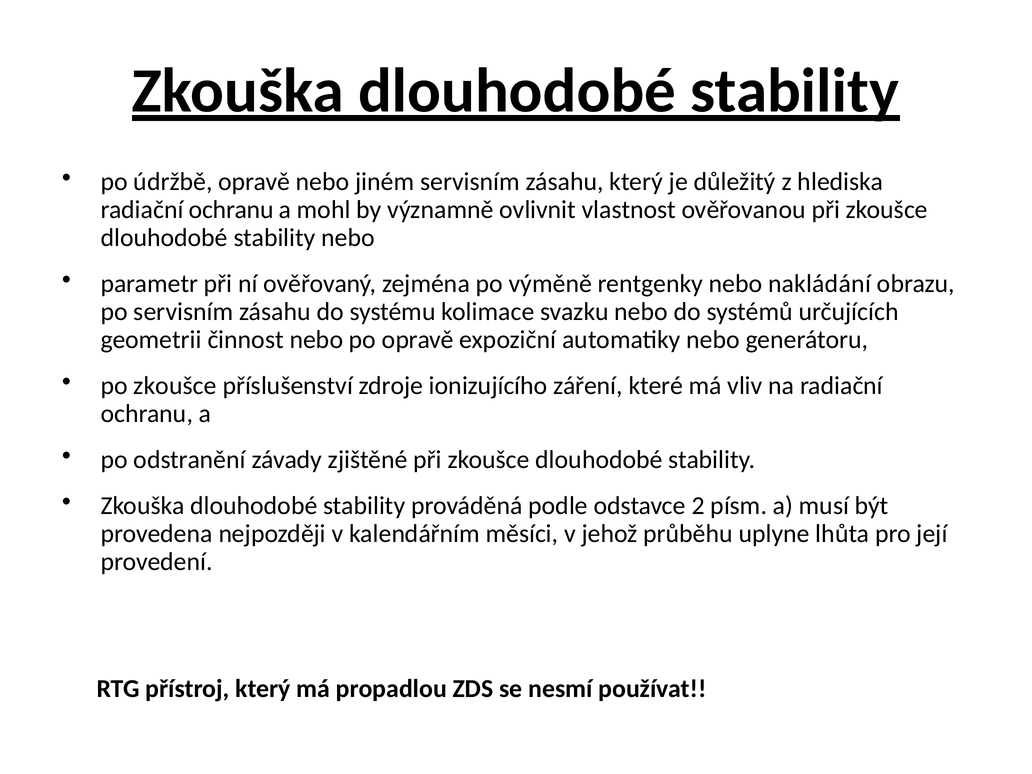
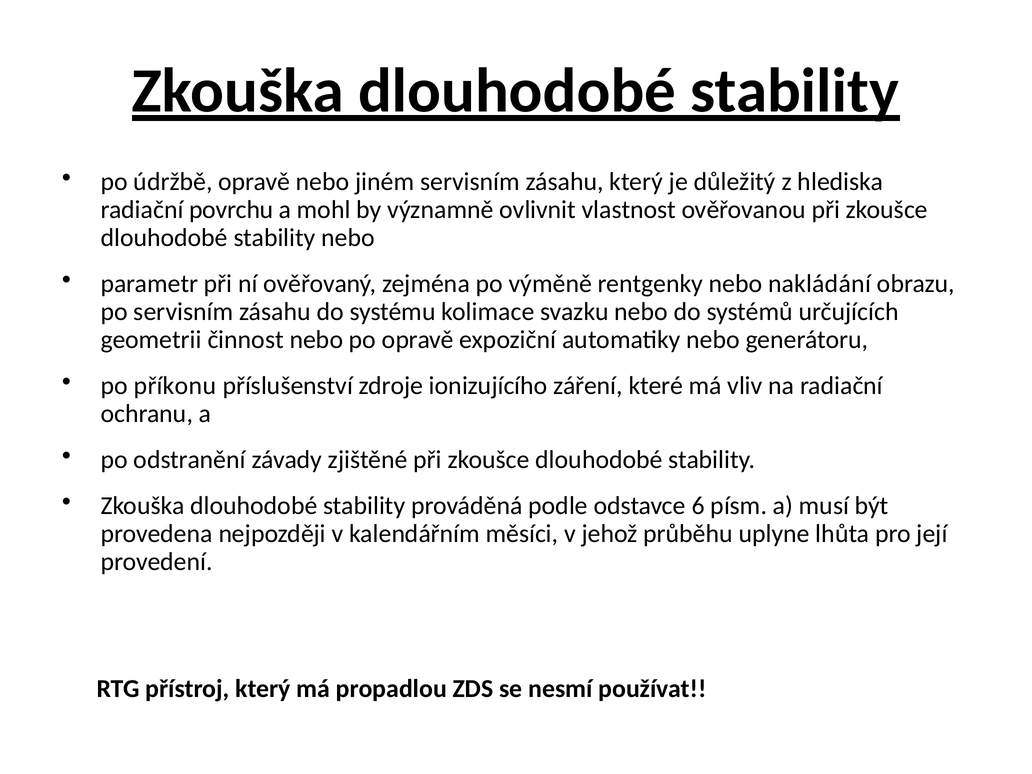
ochranu at (231, 210): ochranu -> povrchu
po zkoušce: zkoušce -> příkonu
2: 2 -> 6
